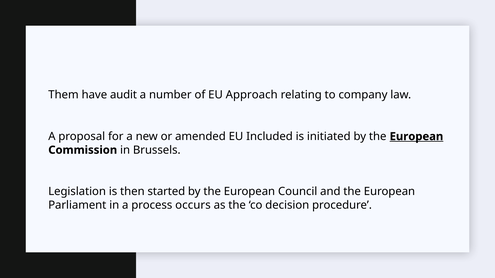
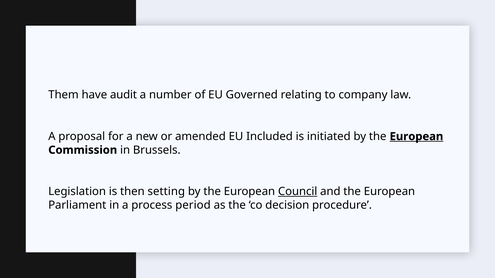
Approach: Approach -> Governed
started: started -> setting
Council underline: none -> present
occurs: occurs -> period
